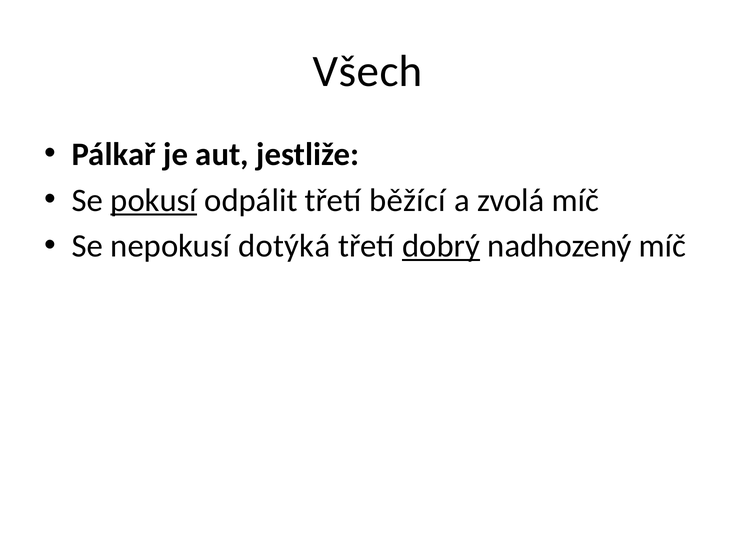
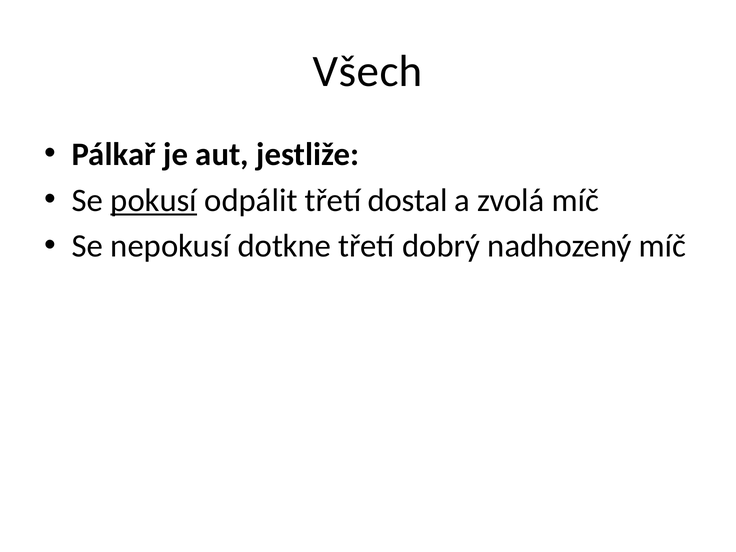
běžící: běžící -> dostal
dotýká: dotýká -> dotkne
dobrý underline: present -> none
